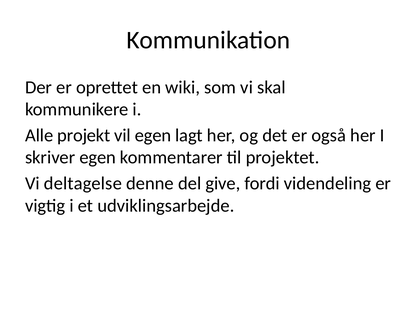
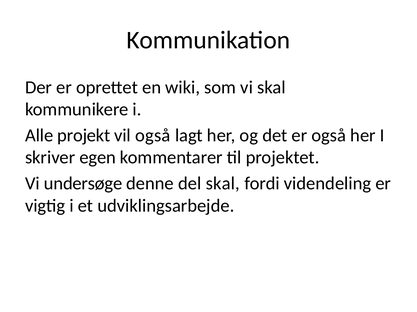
vil egen: egen -> også
deltagelse: deltagelse -> undersøge
del give: give -> skal
